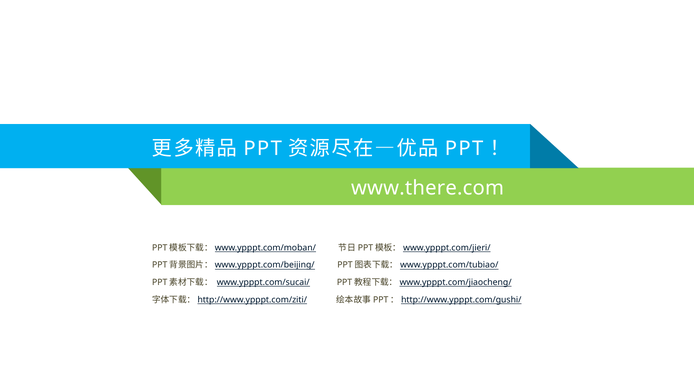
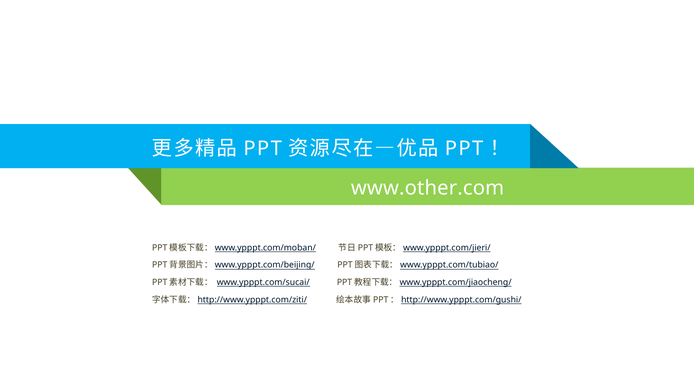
www.there.com: www.there.com -> www.other.com
